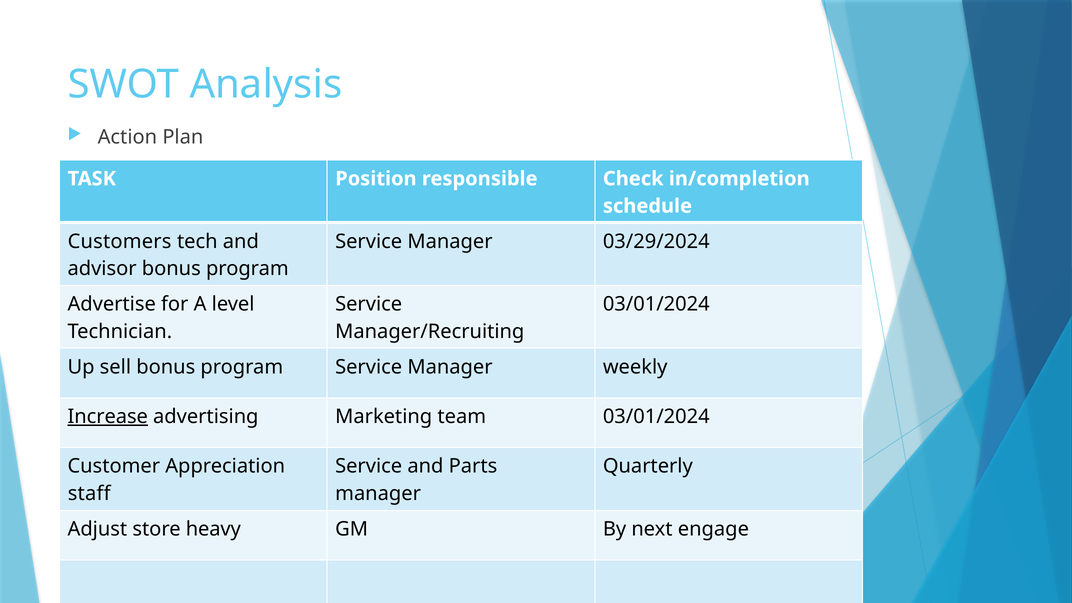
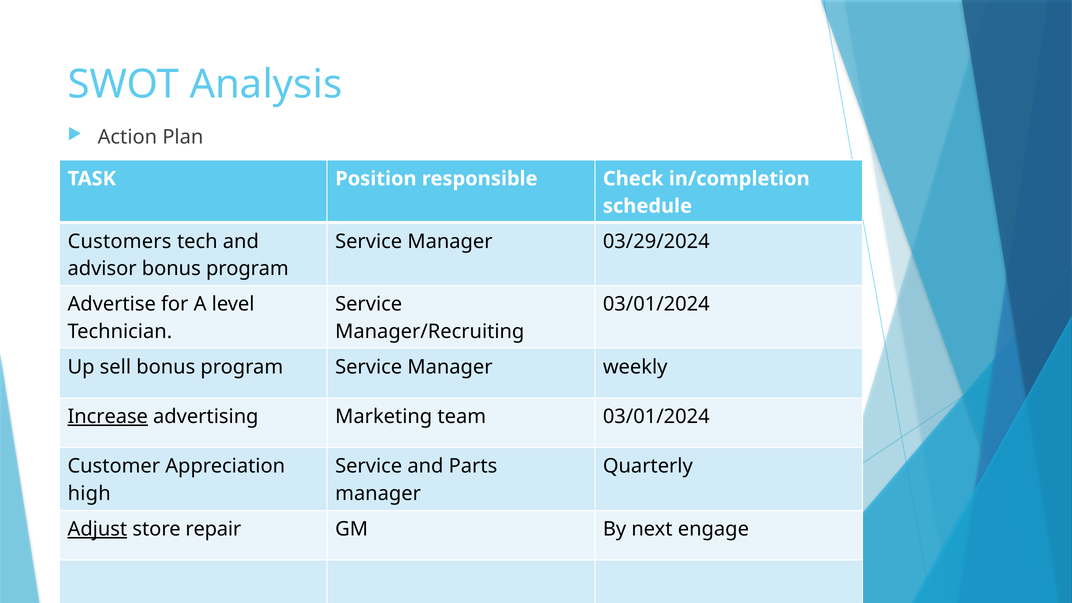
staff: staff -> high
Adjust underline: none -> present
heavy: heavy -> repair
